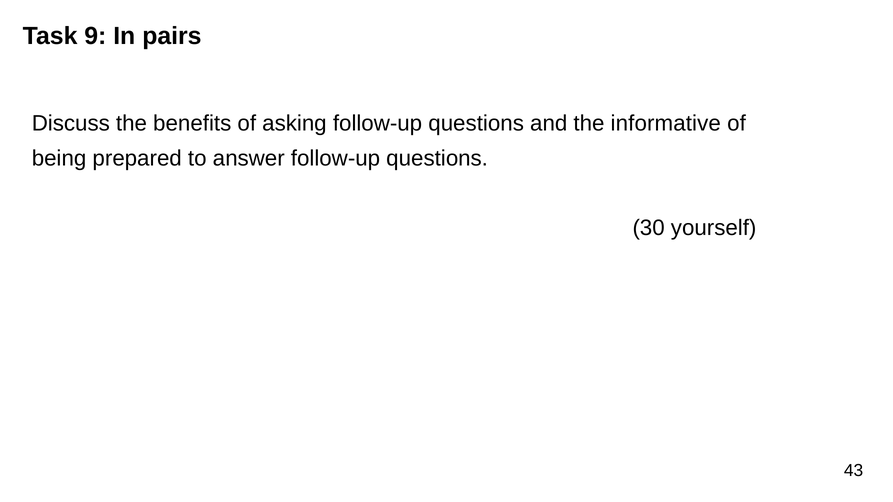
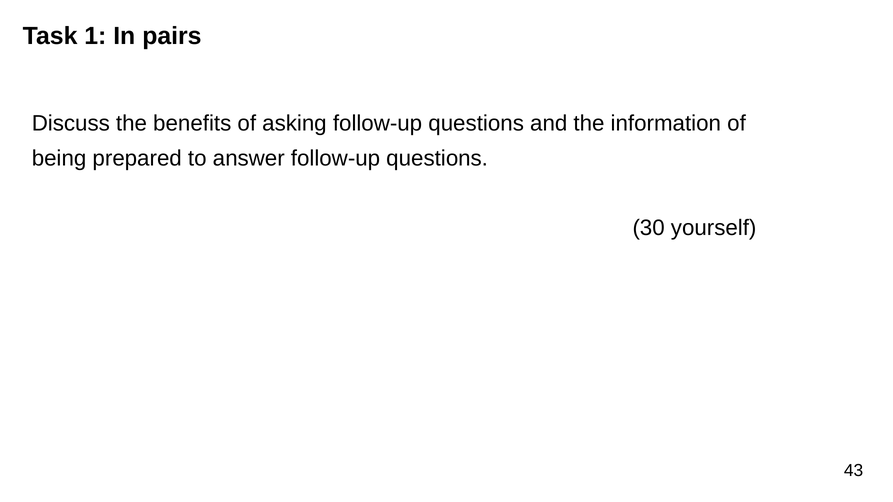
9: 9 -> 1
informative: informative -> information
